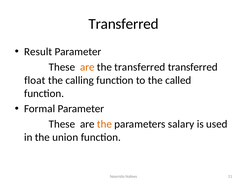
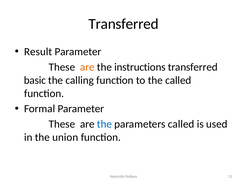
the transferred: transferred -> instructions
float: float -> basic
the at (104, 124) colour: orange -> blue
parameters salary: salary -> called
